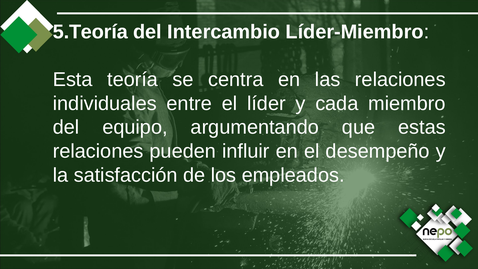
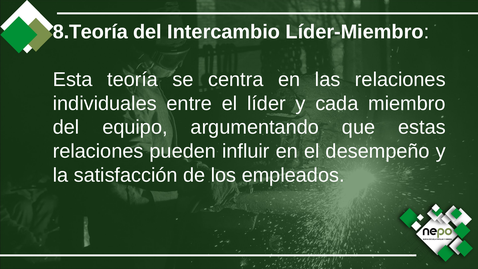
5.Teoría: 5.Teoría -> 8.Teoría
